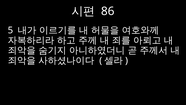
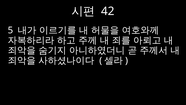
86: 86 -> 42
